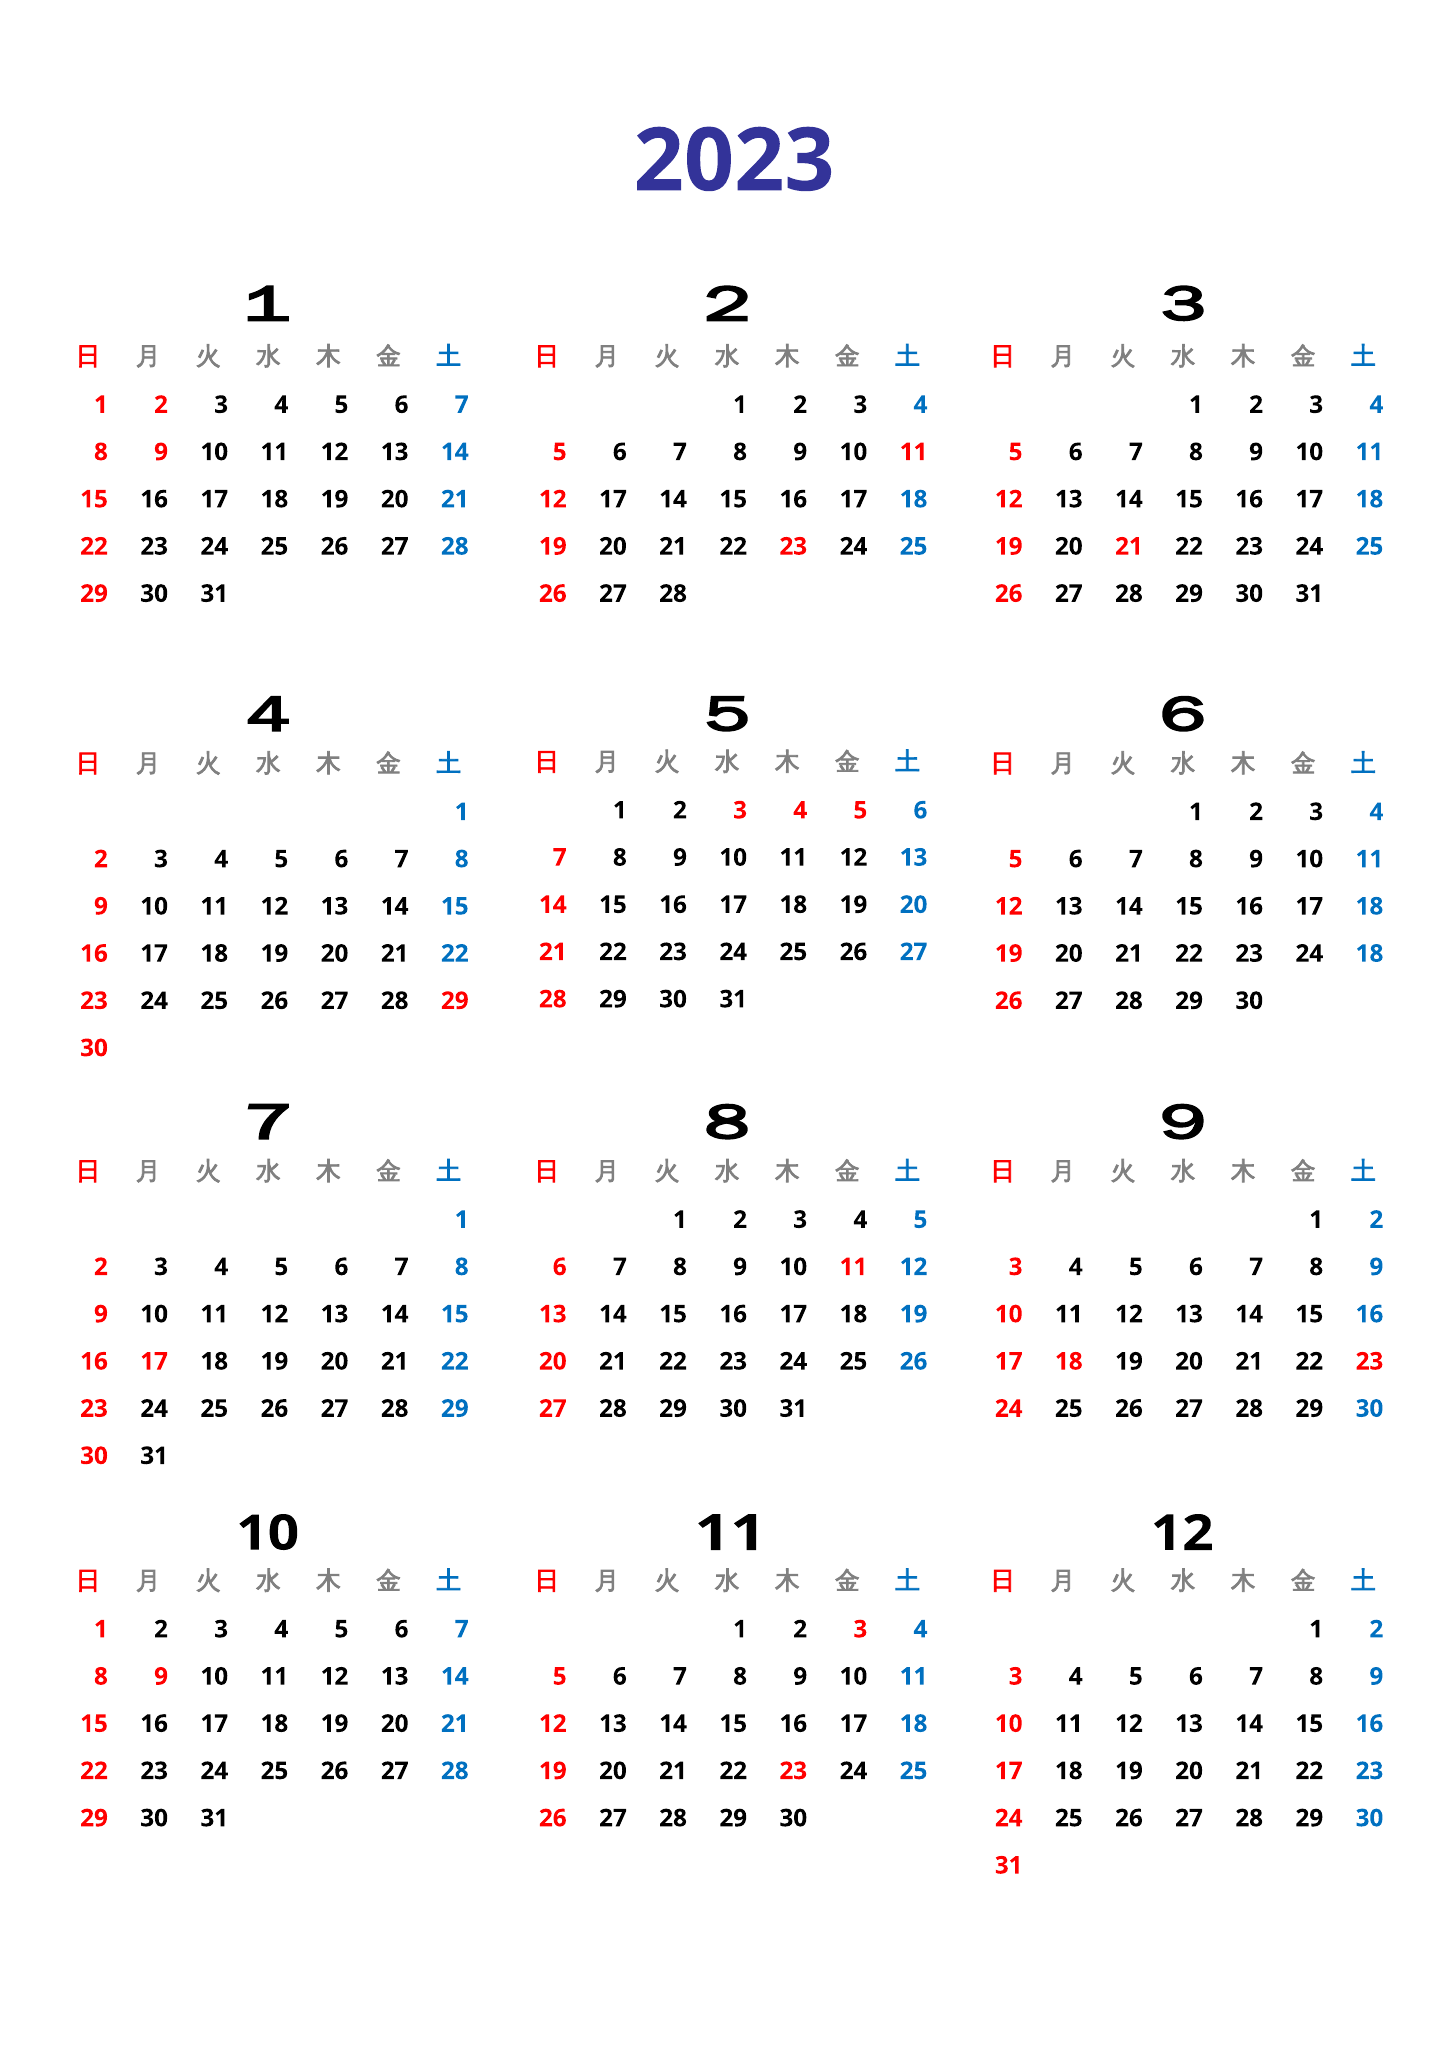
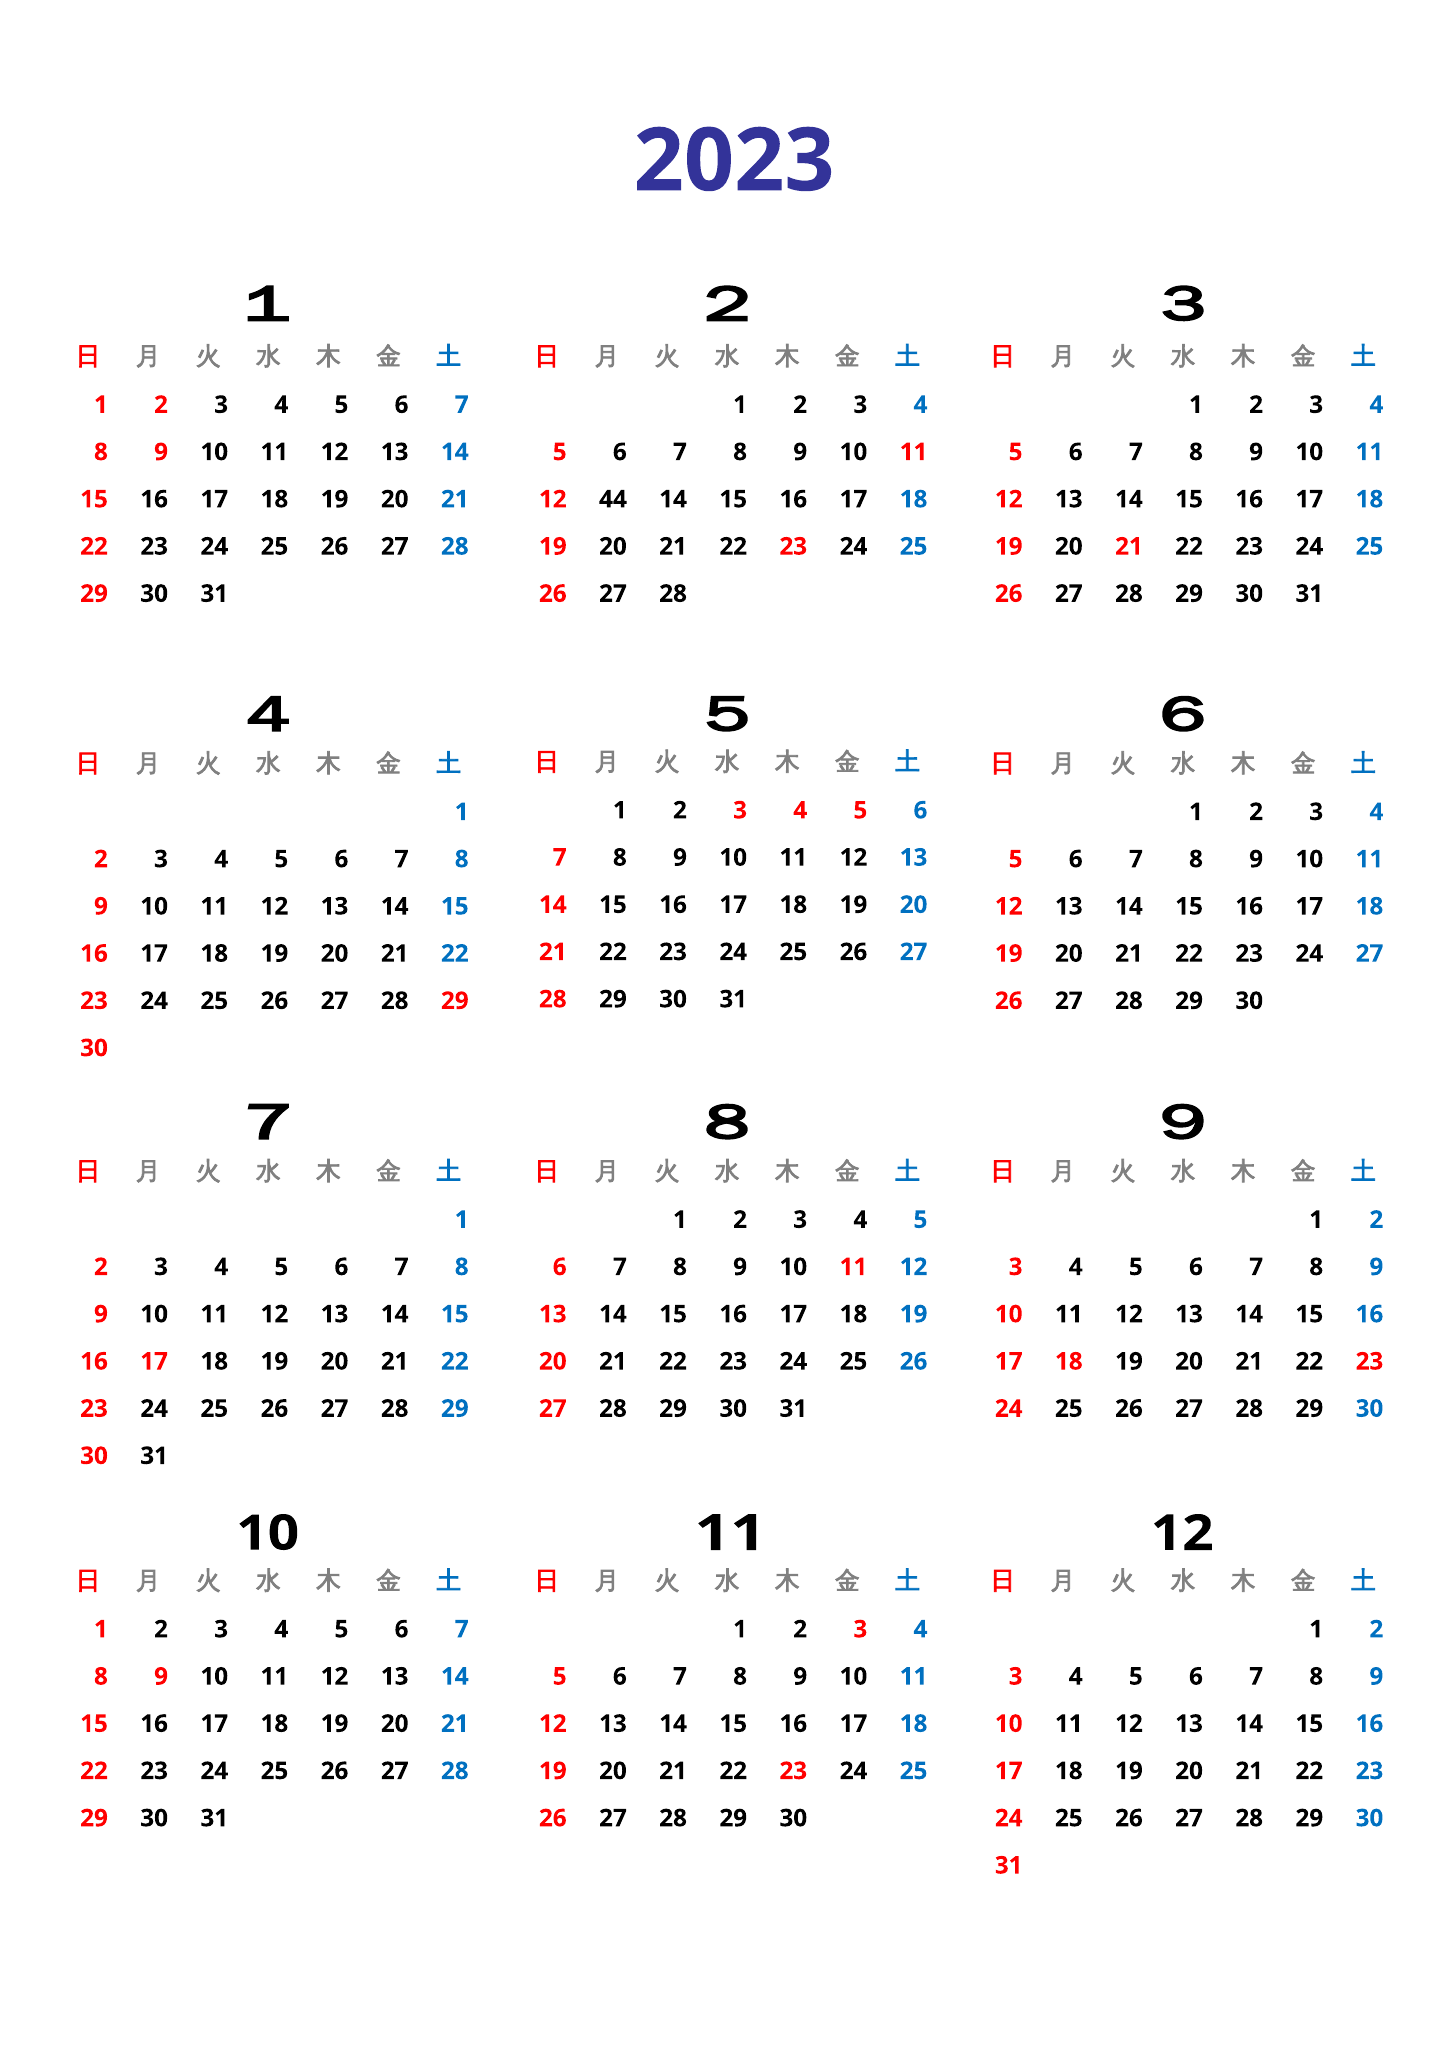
12 17: 17 -> 44
24 18: 18 -> 27
